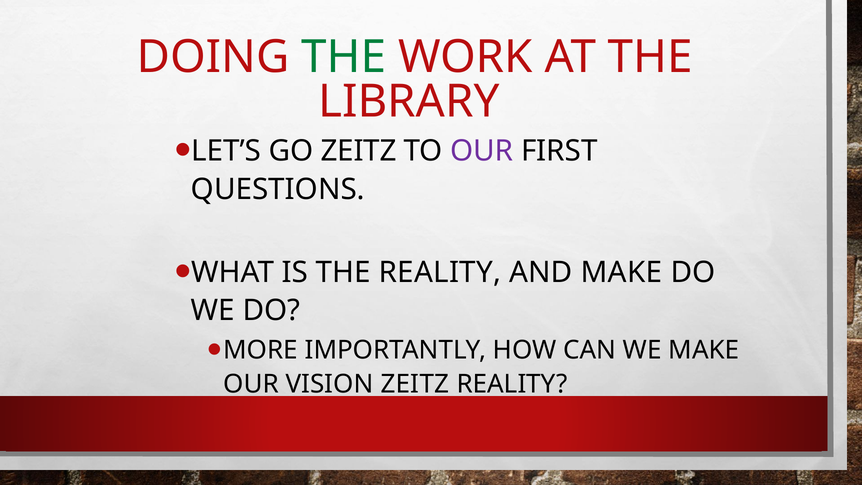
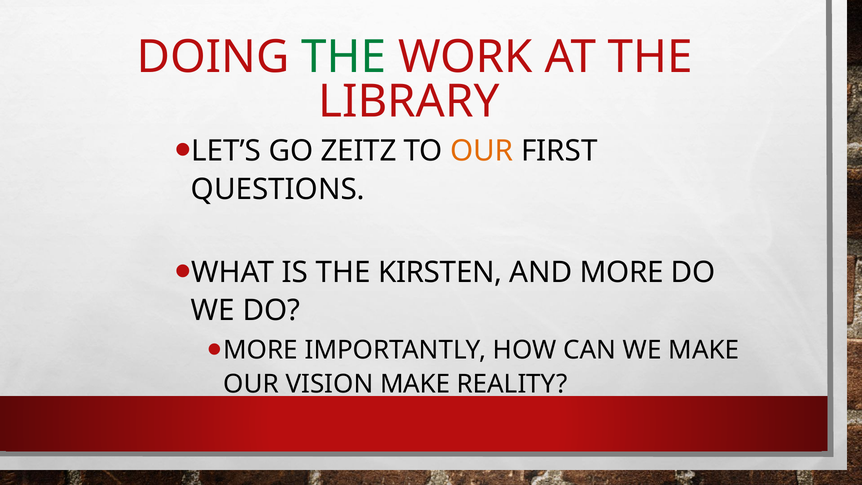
OUR at (482, 151) colour: purple -> orange
THE REALITY: REALITY -> KIRSTEN
AND MAKE: MAKE -> MORE
VISION ZEITZ: ZEITZ -> MAKE
